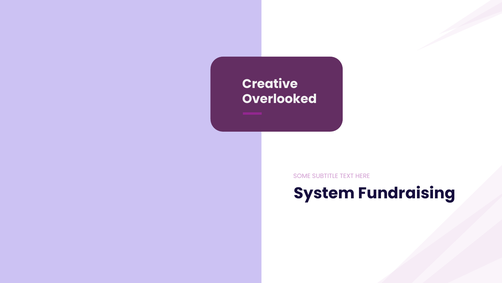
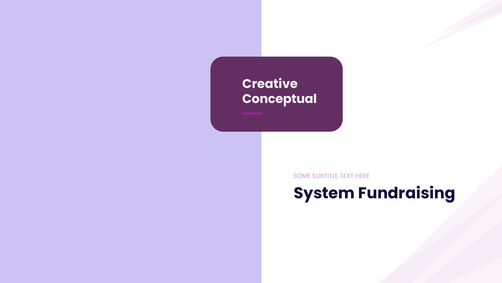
Overlooked: Overlooked -> Conceptual
